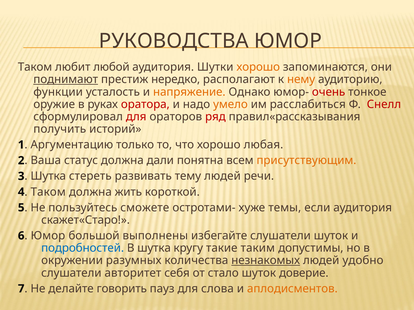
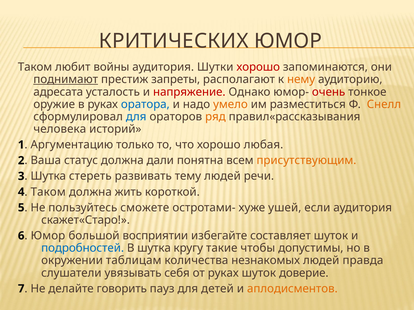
РУКОВОДСТВА: РУКОВОДСТВА -> КРИТИЧЕСКИХ
любой: любой -> войны
хорошо at (258, 67) colour: orange -> red
нередко: нередко -> запреты
функции: функции -> адресата
напряжение colour: orange -> red
оратора colour: red -> blue
расслабиться: расслабиться -> разместиться
Снелл colour: red -> orange
для at (136, 117) colour: red -> blue
ряд colour: red -> orange
получить: получить -> человека
темы: темы -> ушей
выполнены: выполнены -> восприятии
избегайте слушатели: слушатели -> составляет
таким: таким -> чтобы
разумных: разумных -> таблицам
незнакомых underline: present -> none
удобно: удобно -> правда
авторитет: авторитет -> увязывать
от стало: стало -> руках
слова: слова -> детей
